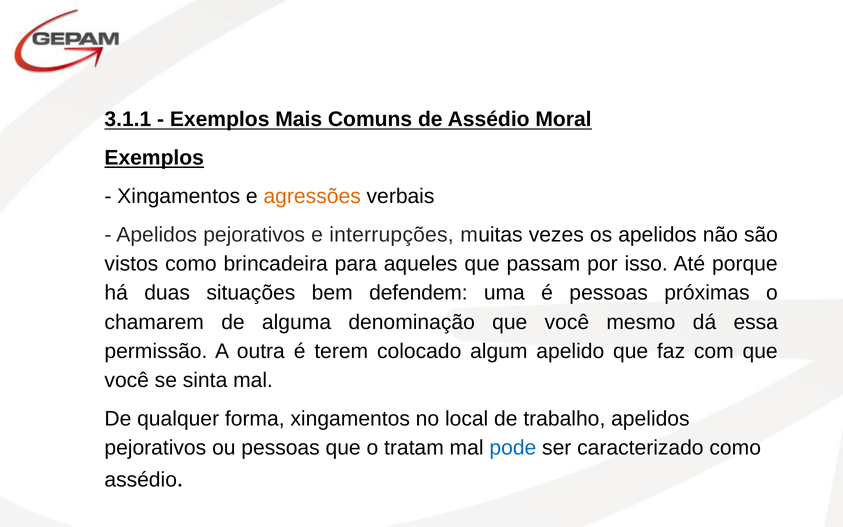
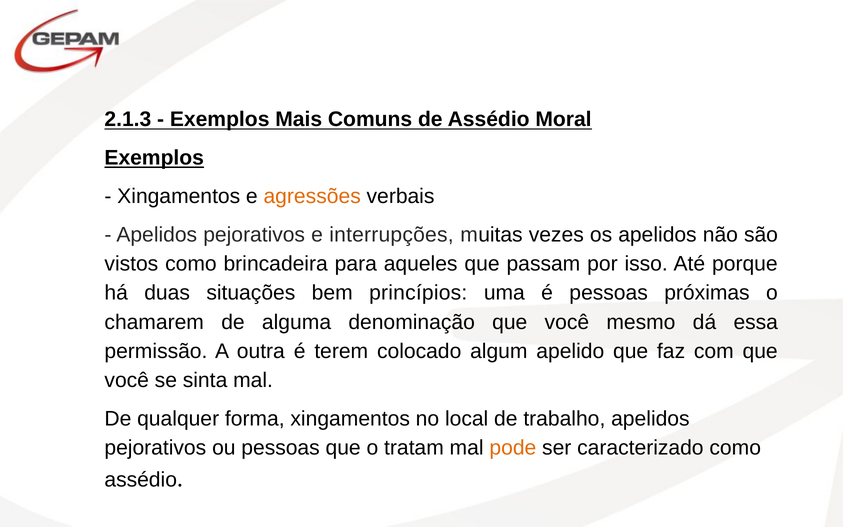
3.1.1: 3.1.1 -> 2.1.3
defendem: defendem -> princípios
pode colour: blue -> orange
